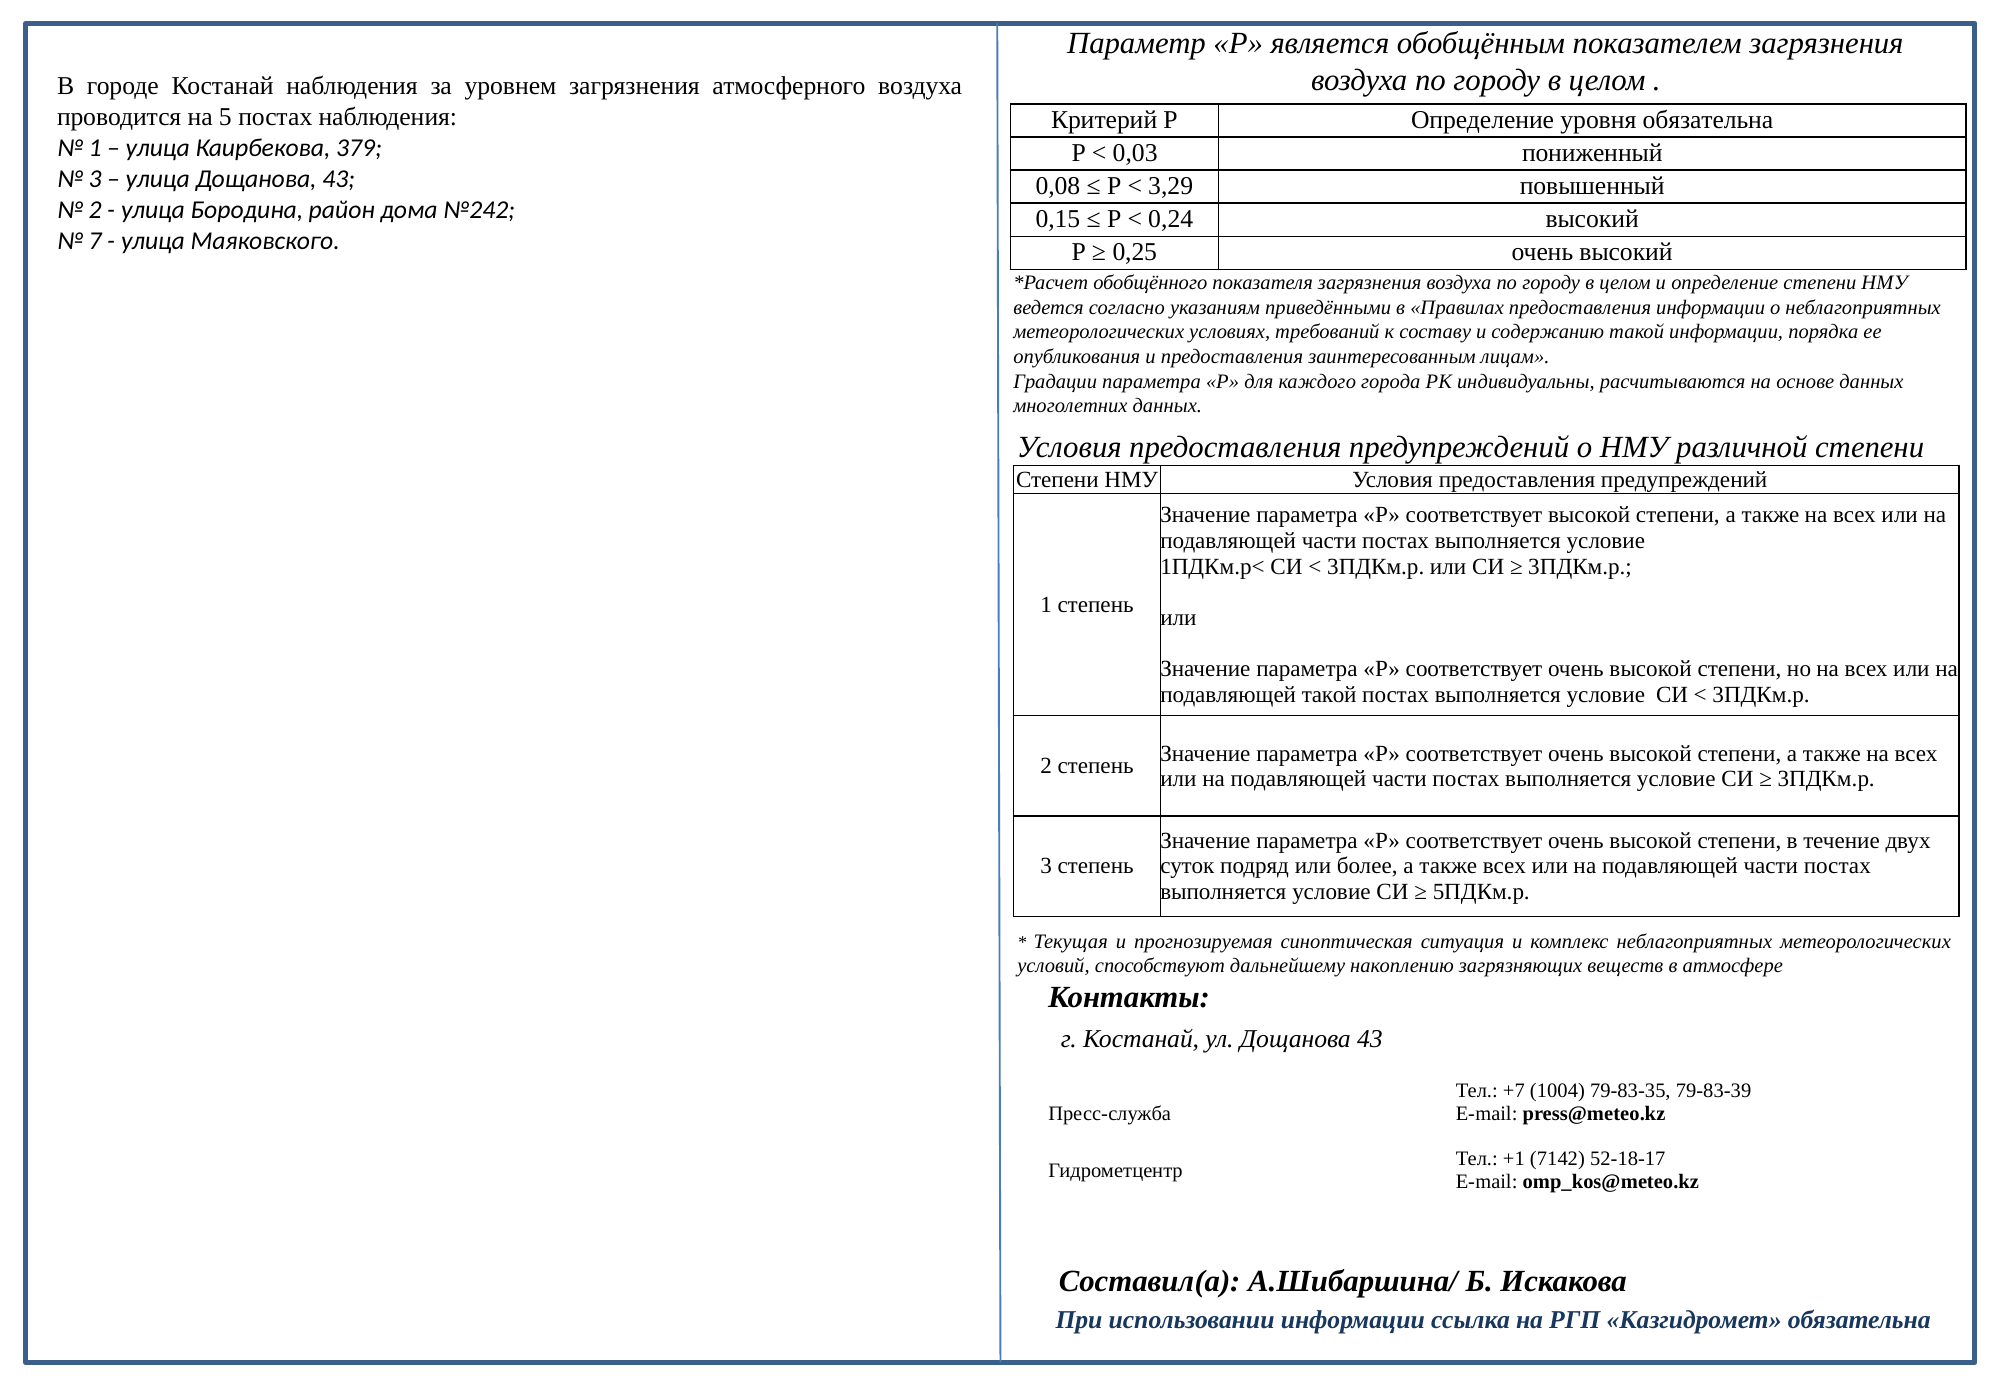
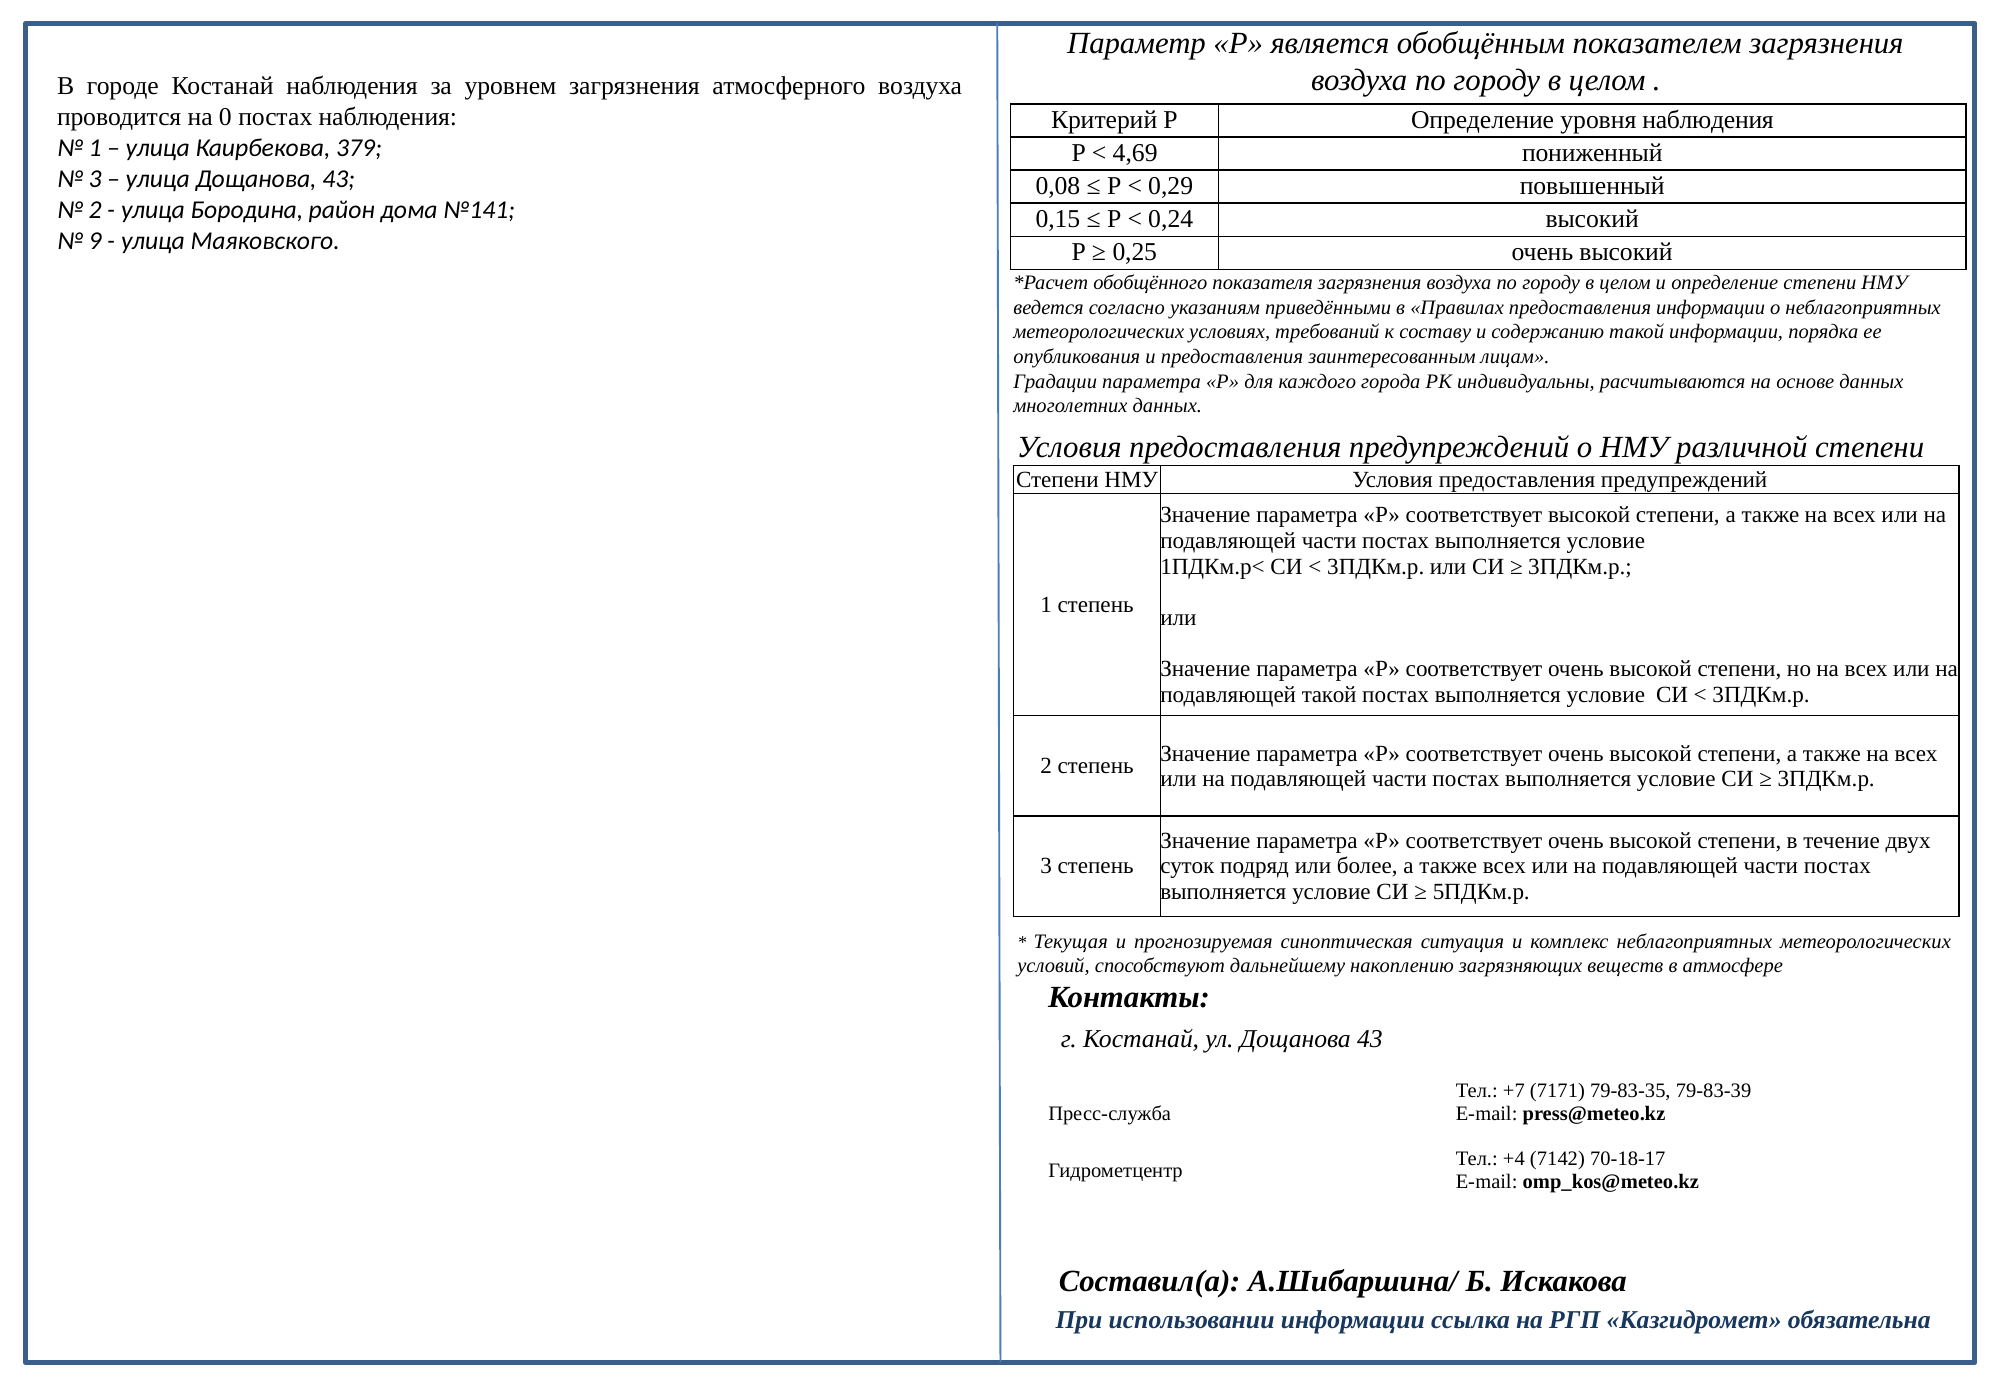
5: 5 -> 0
уровня обязательна: обязательна -> наблюдения
0,03: 0,03 -> 4,69
3,29: 3,29 -> 0,29
№242: №242 -> №141
7: 7 -> 9
1004: 1004 -> 7171
+1: +1 -> +4
52-18-17: 52-18-17 -> 70-18-17
